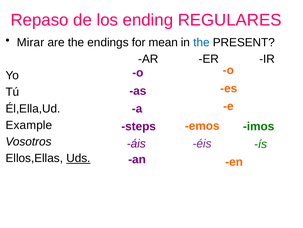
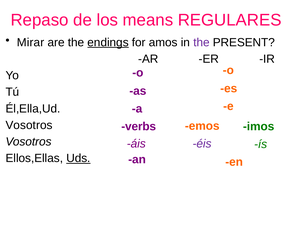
ending: ending -> means
endings underline: none -> present
mean: mean -> amos
the at (201, 42) colour: blue -> purple
Example at (29, 125): Example -> Vosotros
steps: steps -> verbs
